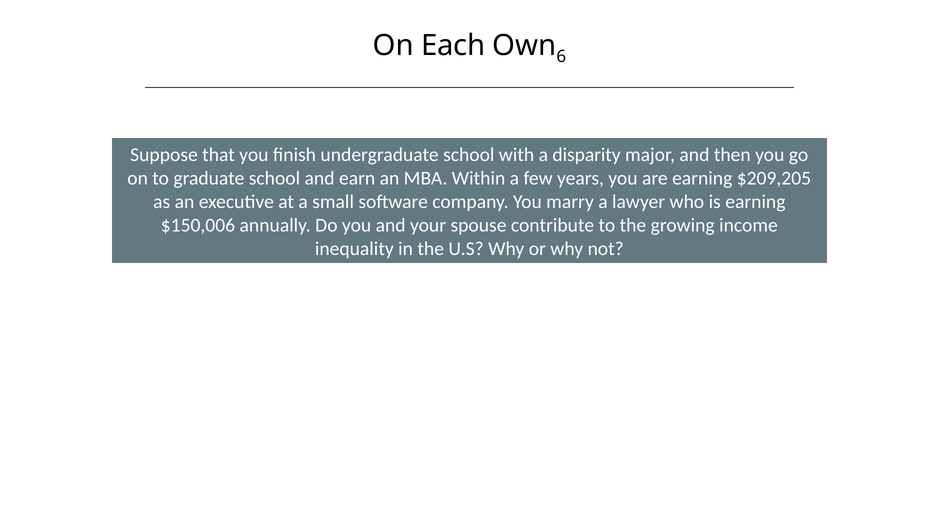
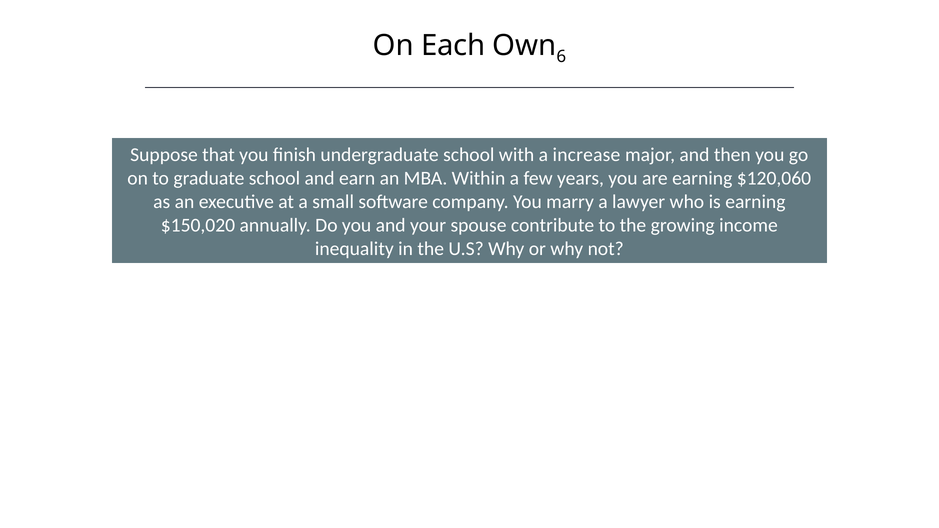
disparity: disparity -> increase
$209,205: $209,205 -> $120,060
$150,006: $150,006 -> $150,020
